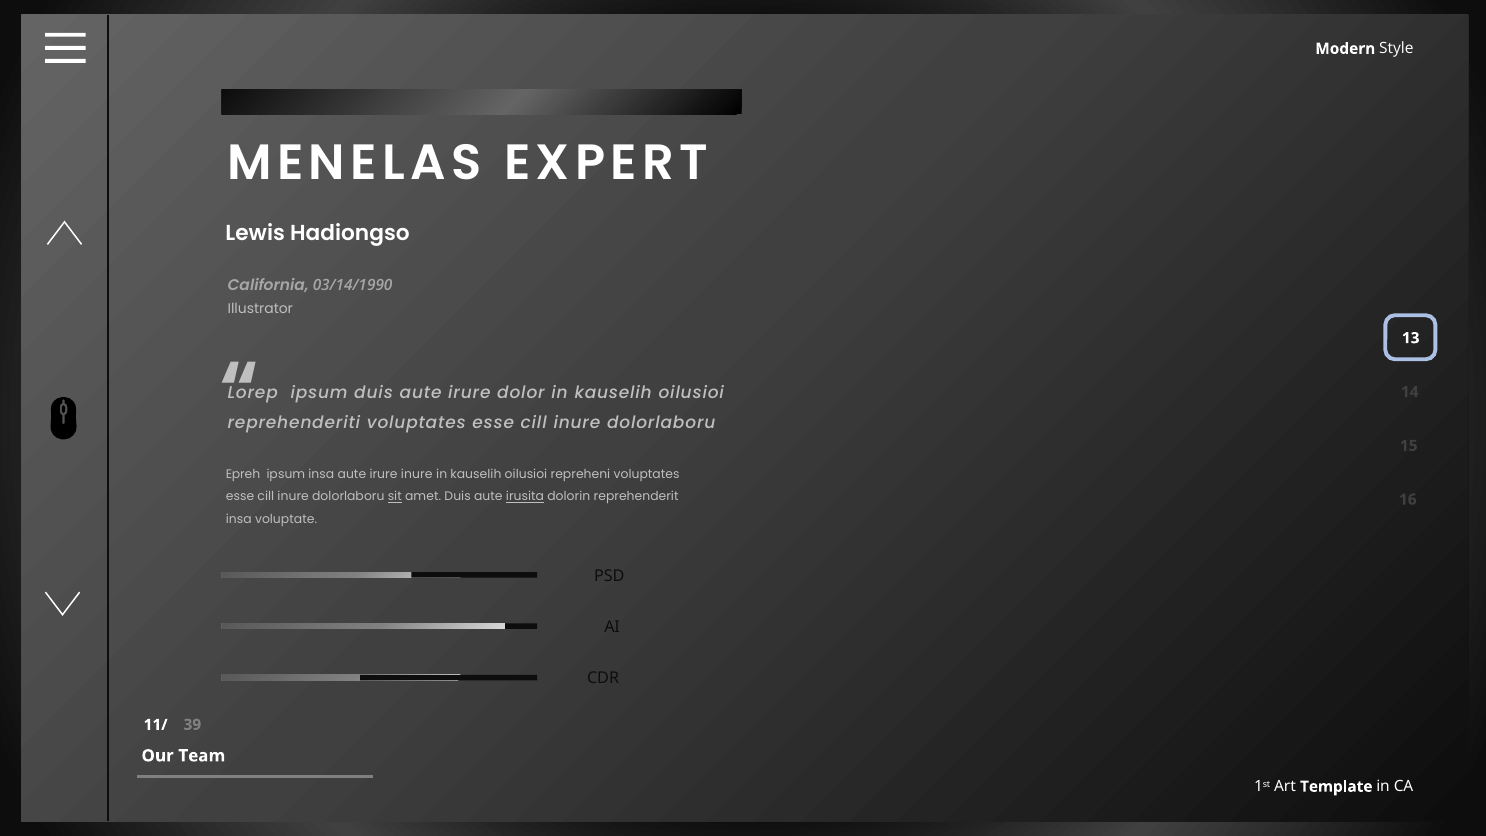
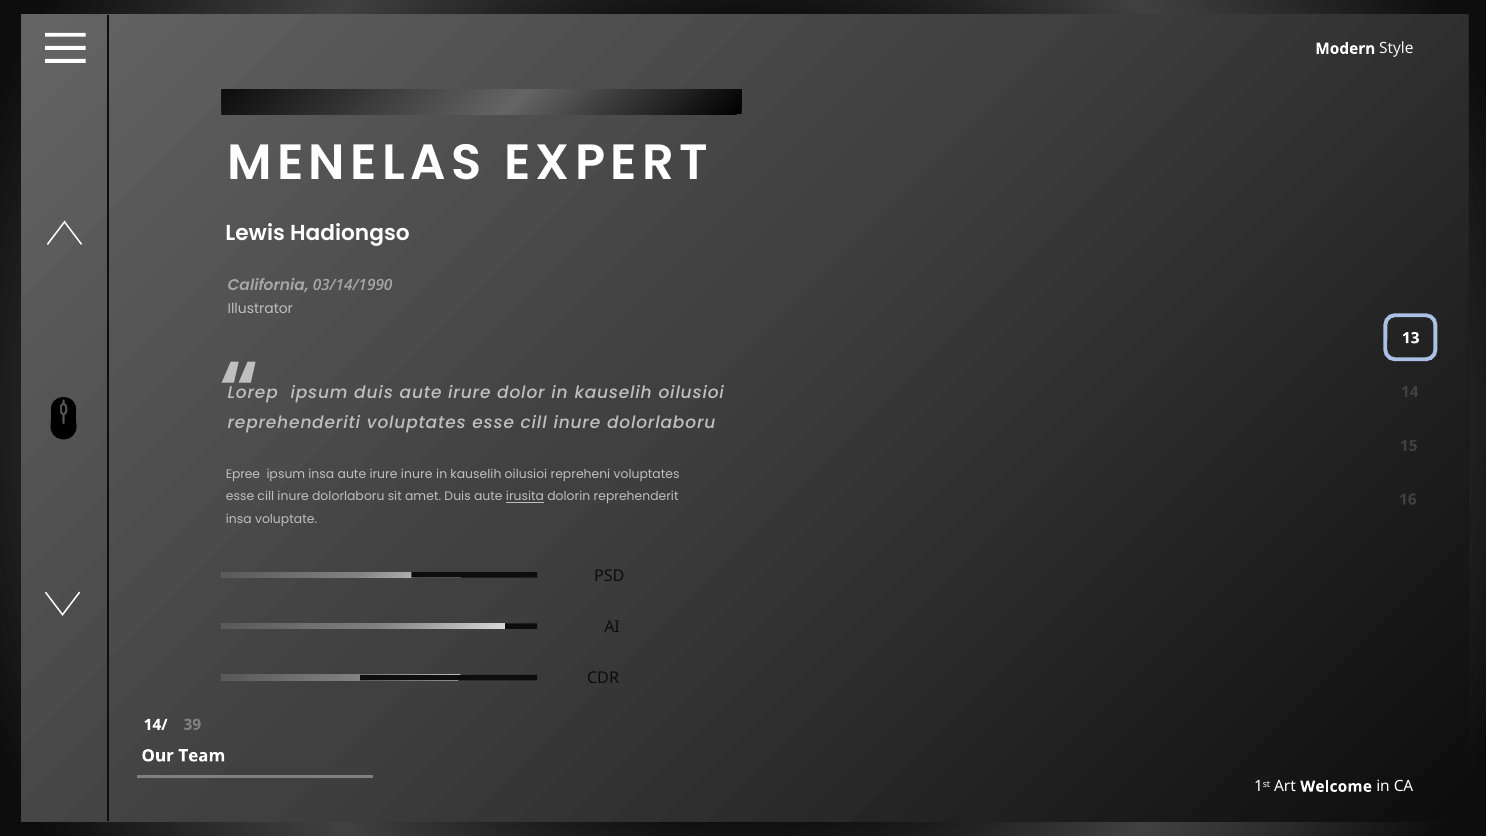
Epreh: Epreh -> Epree
sit underline: present -> none
11/: 11/ -> 14/
Template: Template -> Welcome
